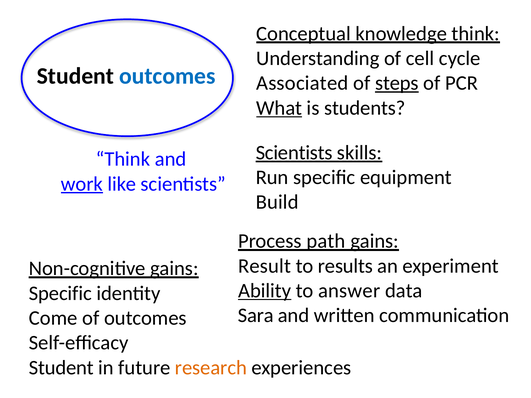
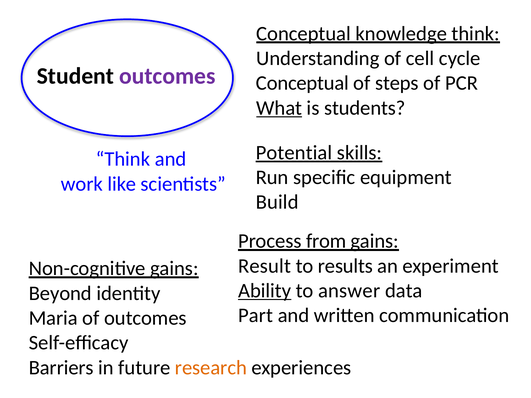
outcomes at (167, 76) colour: blue -> purple
Associated at (302, 83): Associated -> Conceptual
steps underline: present -> none
Scientists at (294, 153): Scientists -> Potential
work underline: present -> none
path: path -> from
Specific at (60, 293): Specific -> Beyond
Sara: Sara -> Part
Come: Come -> Maria
Student at (61, 368): Student -> Barriers
